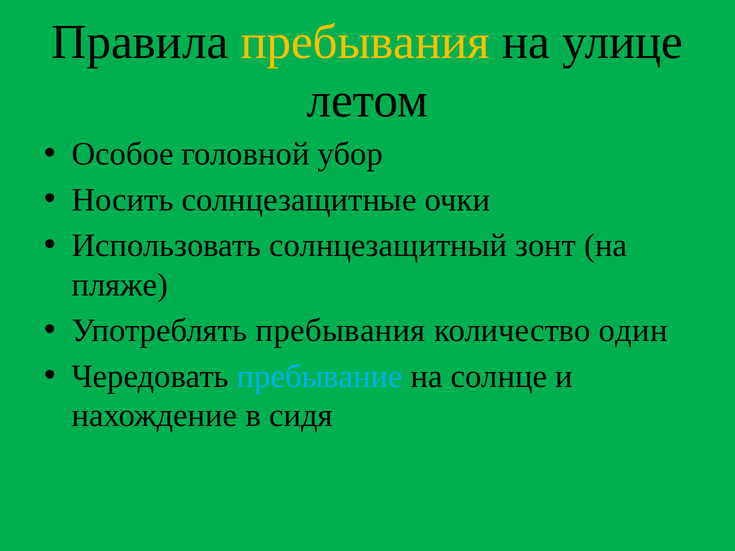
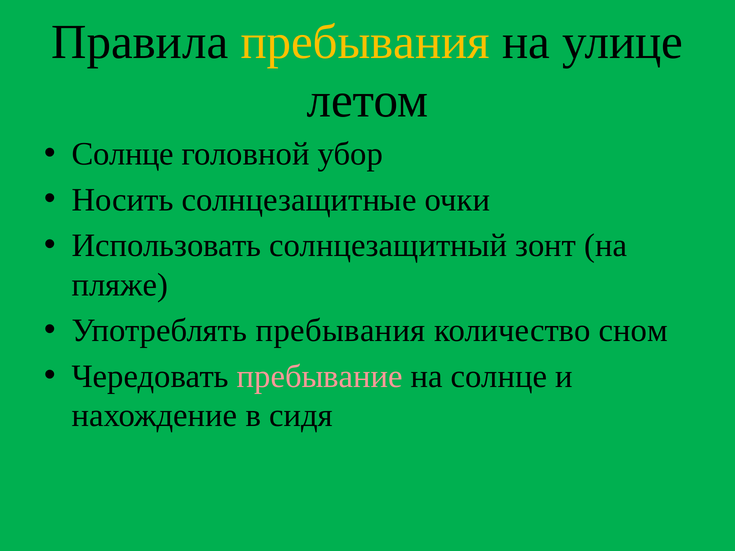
Особое at (123, 154): Особое -> Солнце
один: один -> сном
пребывание colour: light blue -> pink
